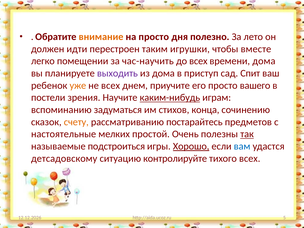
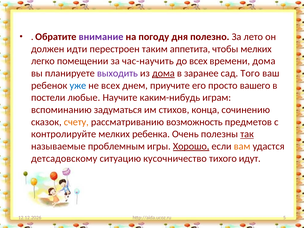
внимание colour: orange -> purple
на просто: просто -> погоду
игрушки: игрушки -> аппетита
чтобы вместе: вместе -> мелких
дома at (163, 73) underline: none -> present
приступ: приступ -> заранее
Спит: Спит -> Того
уже colour: orange -> blue
зрения: зрения -> любые
каким-нибудь underline: present -> none
постарайтесь: постарайтесь -> возможность
настоятельные: настоятельные -> контролируйте
простой: простой -> ребенка
подстроиться: подстроиться -> проблемным
вам colour: blue -> orange
контролируйте: контролируйте -> кусочничество
тихого всех: всех -> идут
